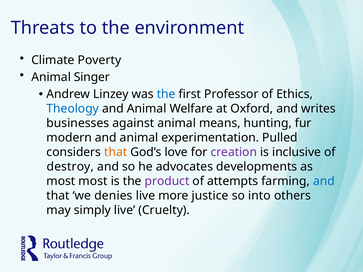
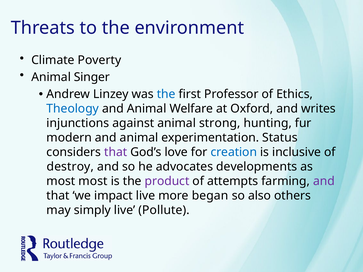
businesses: businesses -> injunctions
means: means -> strong
Pulled: Pulled -> Status
that at (116, 152) colour: orange -> purple
creation colour: purple -> blue
and at (324, 181) colour: blue -> purple
denies: denies -> impact
justice: justice -> began
into: into -> also
Cruelty: Cruelty -> Pollute
